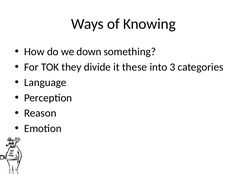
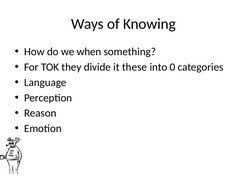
down: down -> when
3: 3 -> 0
